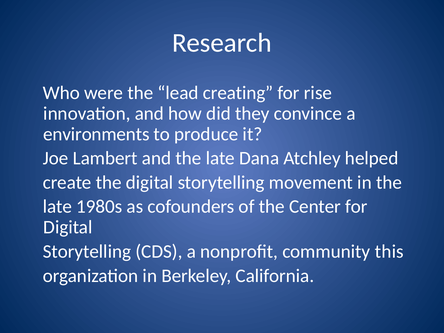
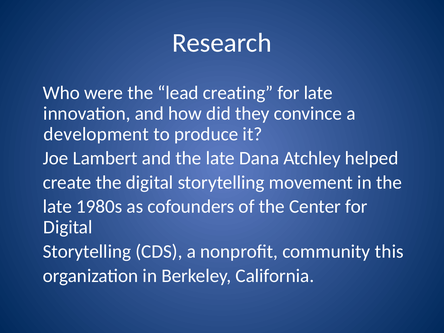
for rise: rise -> late
environments: environments -> development
